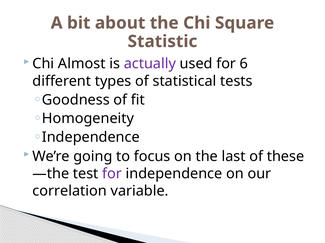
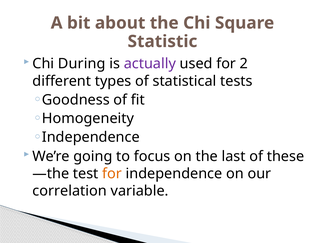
Almost: Almost -> During
6: 6 -> 2
for at (112, 174) colour: purple -> orange
